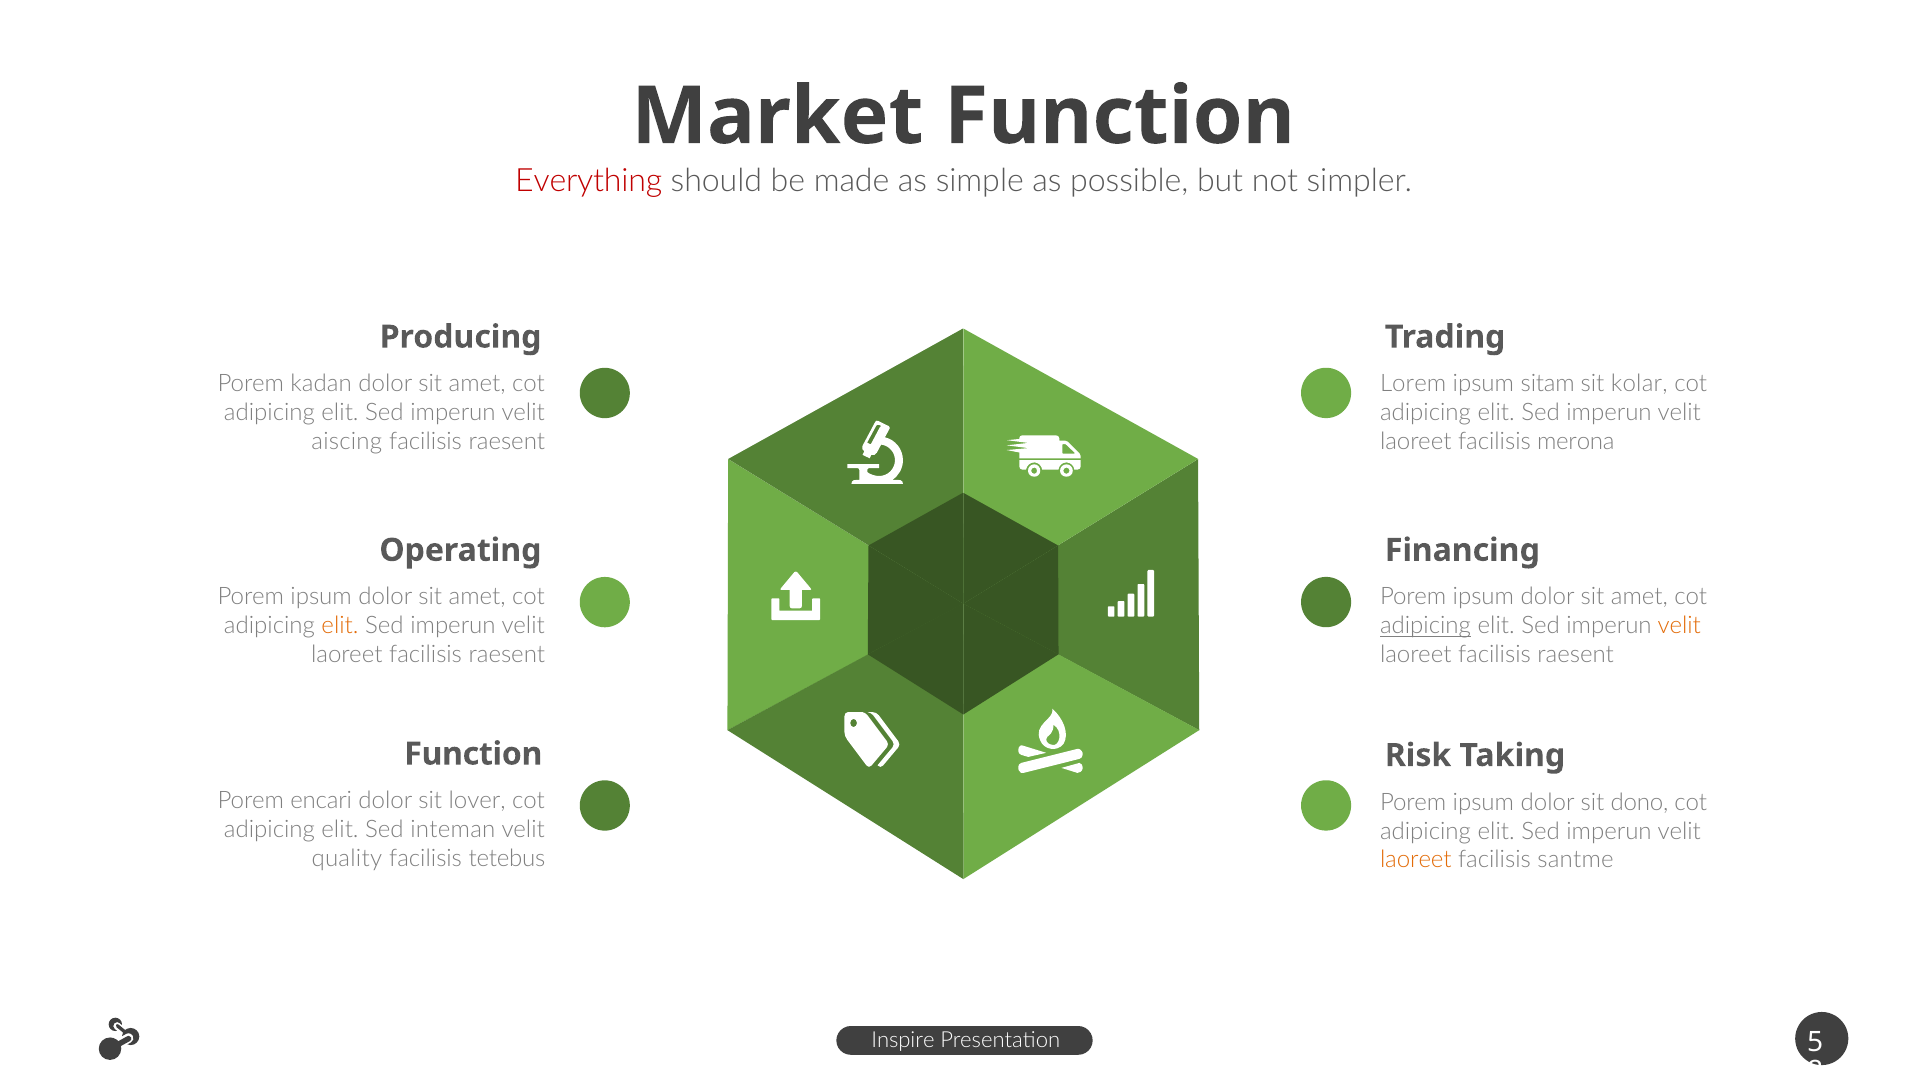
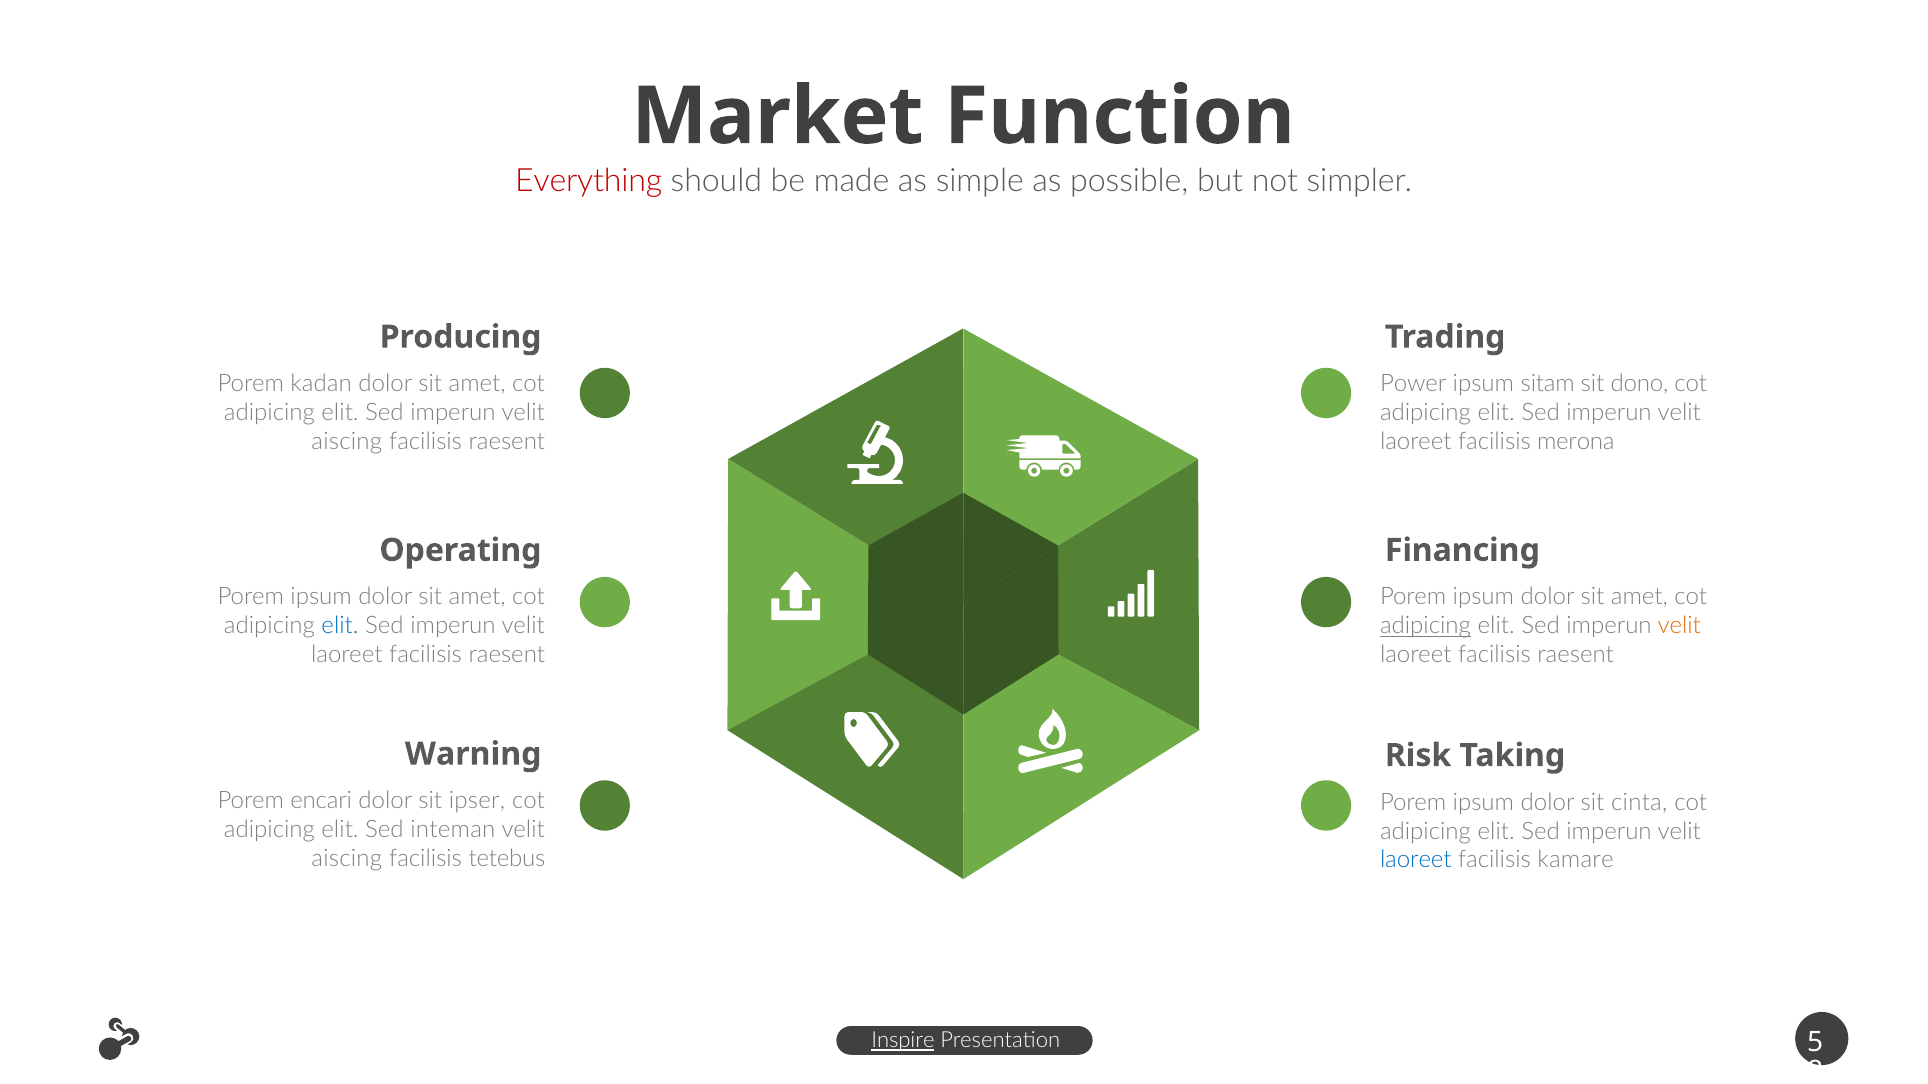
Lorem: Lorem -> Power
kolar: kolar -> dono
elit at (340, 626) colour: orange -> blue
Function at (473, 754): Function -> Warning
lover: lover -> ipser
dono: dono -> cinta
quality at (347, 859): quality -> aiscing
laoreet at (1416, 860) colour: orange -> blue
santme: santme -> kamare
Inspire underline: none -> present
